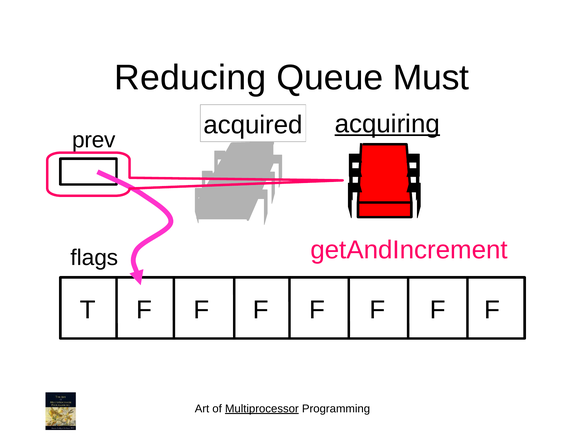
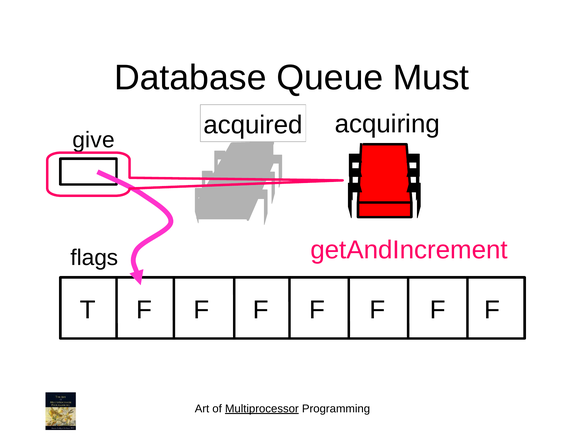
Reducing: Reducing -> Database
acquiring underline: present -> none
prev: prev -> give
